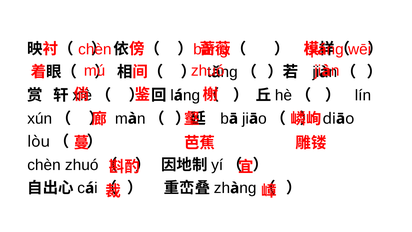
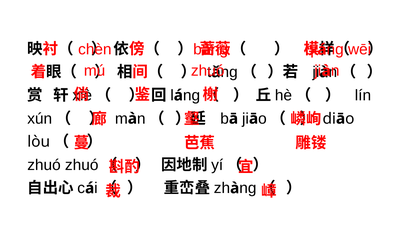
chèn at (44, 165): chèn -> zhuó
